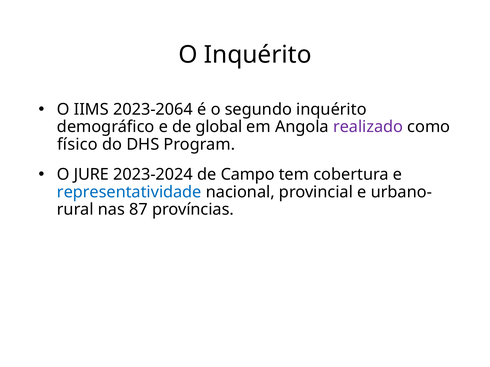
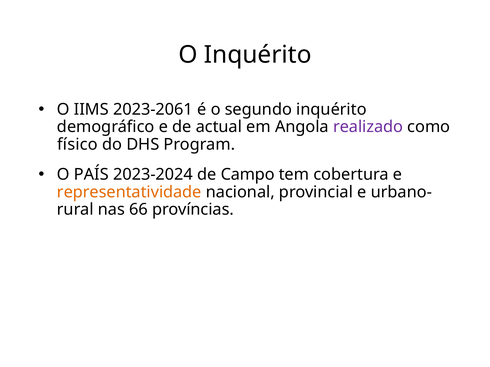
2023-2064: 2023-2064 -> 2023-2061
global: global -> actual
JURE: JURE -> PAÍS
representatividade colour: blue -> orange
87: 87 -> 66
